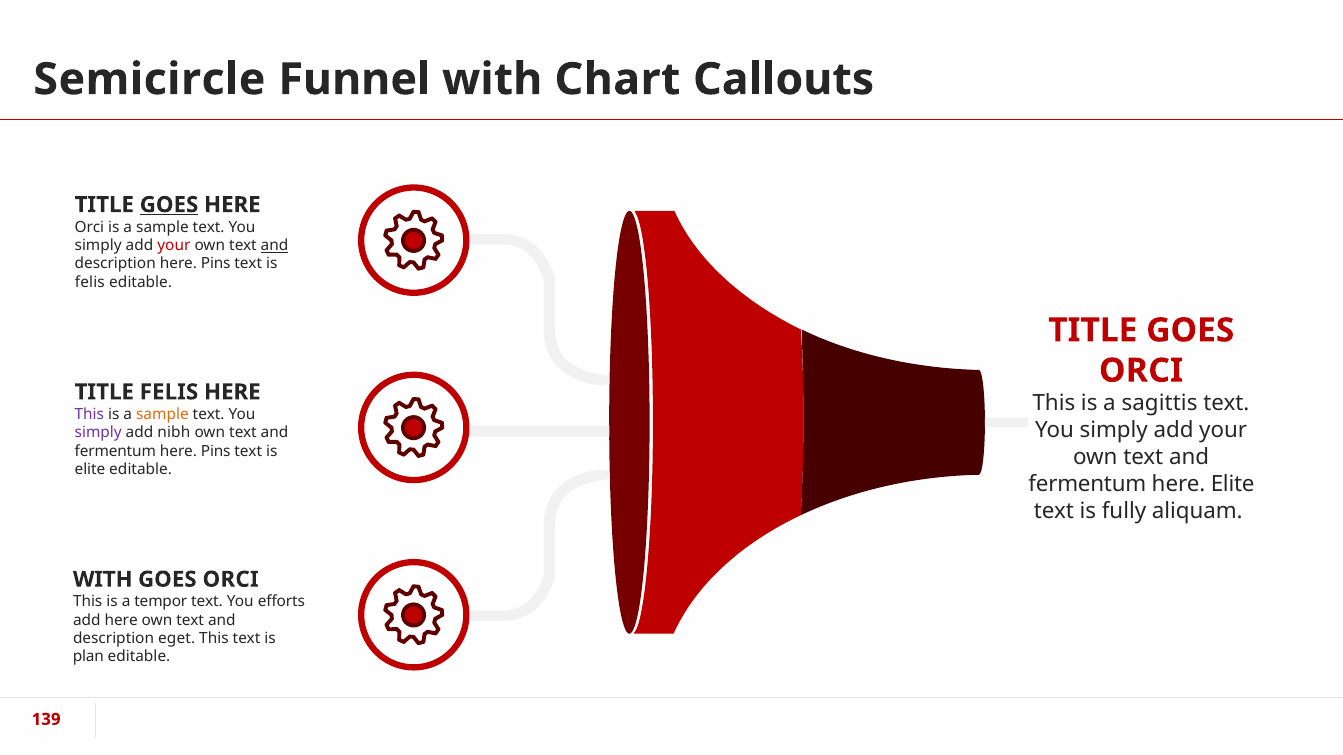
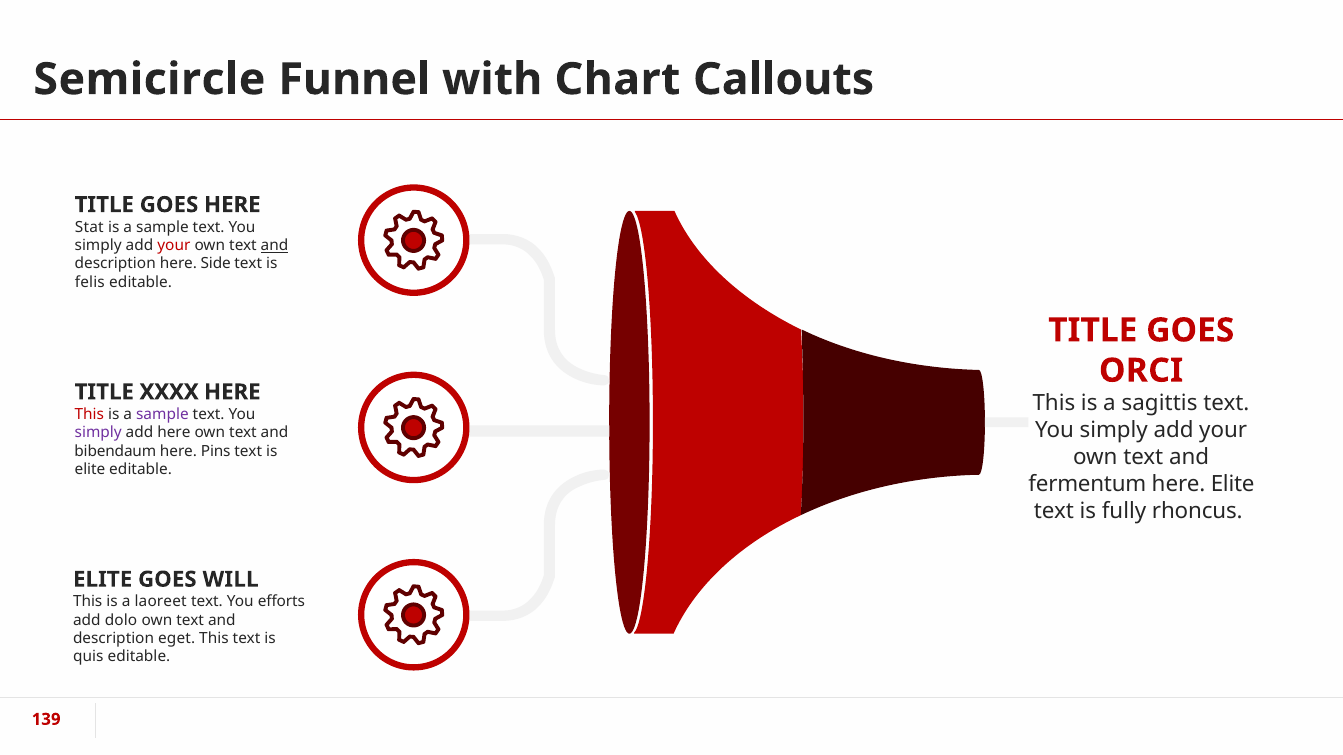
GOES at (169, 205) underline: present -> none
Orci at (89, 227): Orci -> Stat
description here Pins: Pins -> Side
TITLE FELIS: FELIS -> XXXX
This at (89, 414) colour: purple -> red
sample at (162, 414) colour: orange -> purple
add nibh: nibh -> here
fermentum at (115, 451): fermentum -> bibendaum
aliquam: aliquam -> rhoncus
WITH at (103, 580): WITH -> ELITE
ORCI at (231, 580): ORCI -> WILL
tempor: tempor -> laoreet
add here: here -> dolo
plan: plan -> quis
